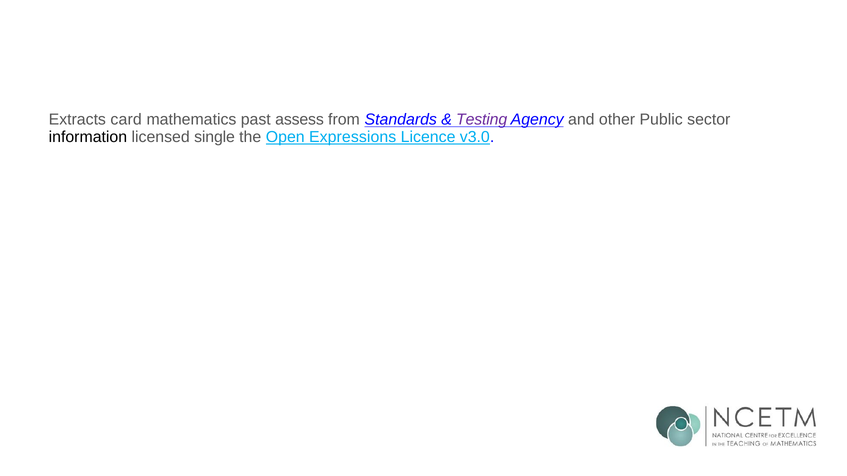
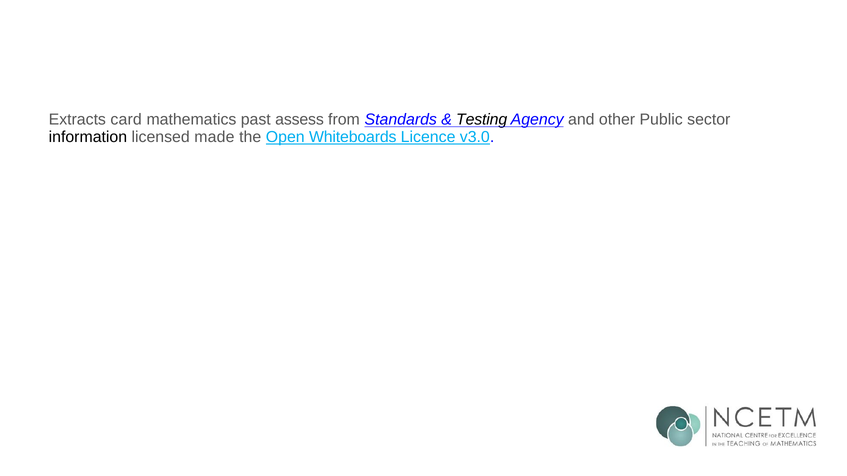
Testing colour: purple -> black
single: single -> made
Expressions: Expressions -> Whiteboards
